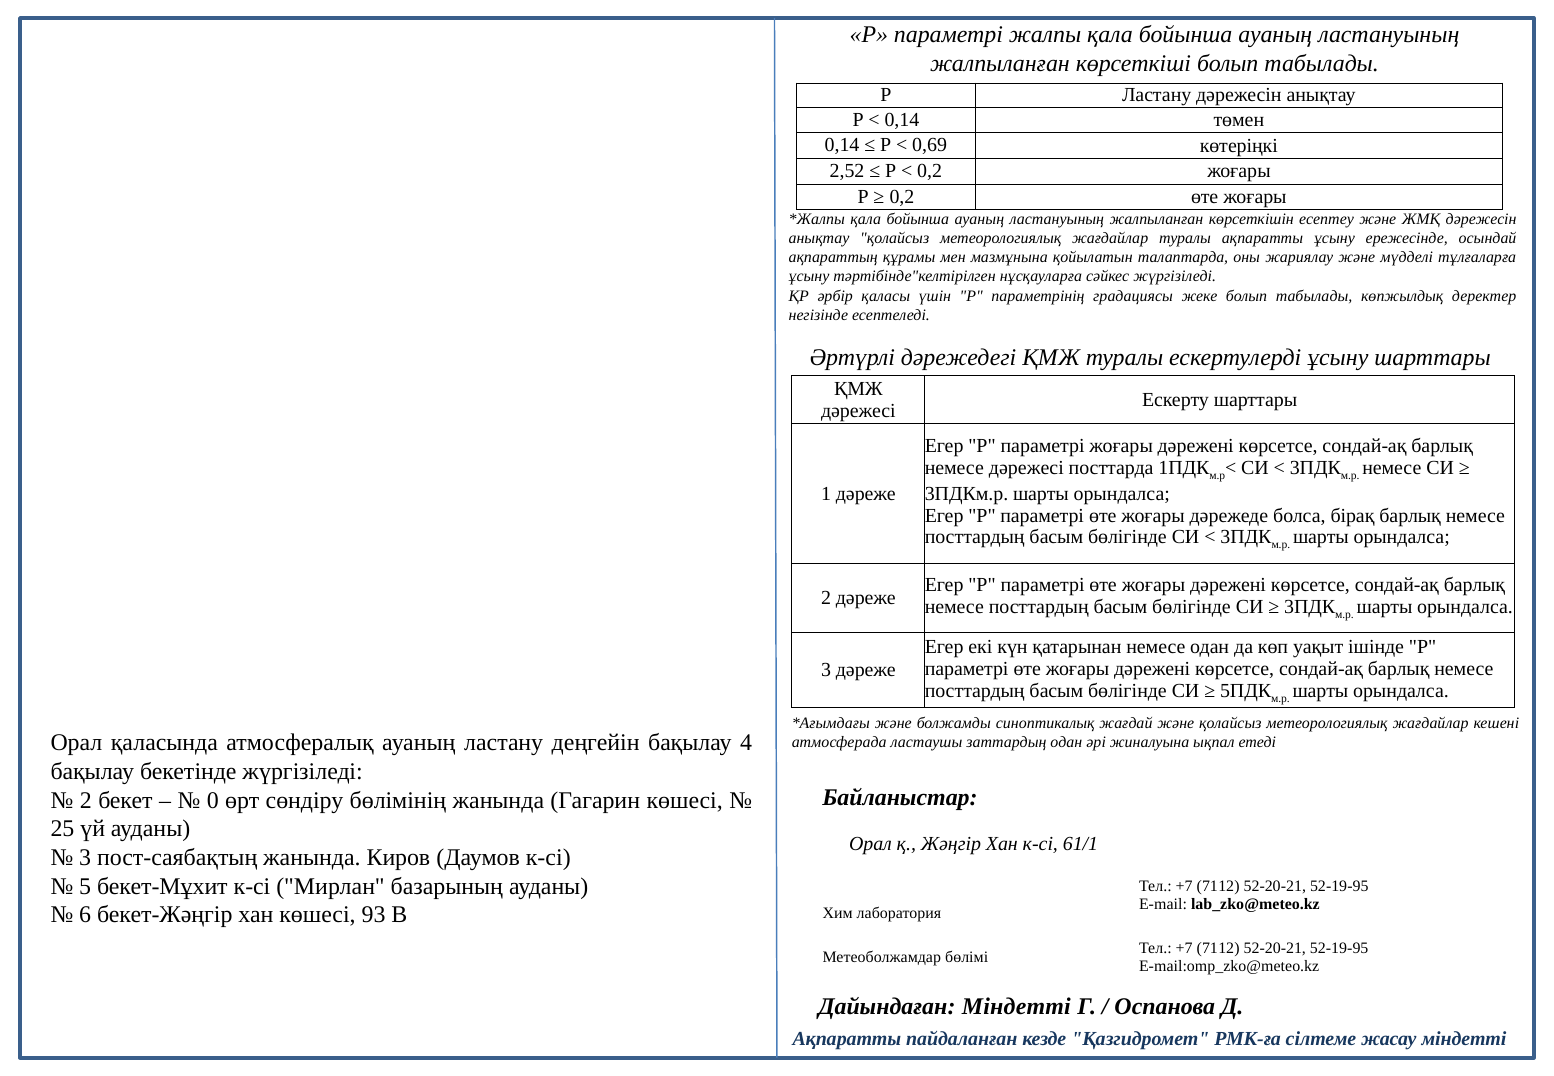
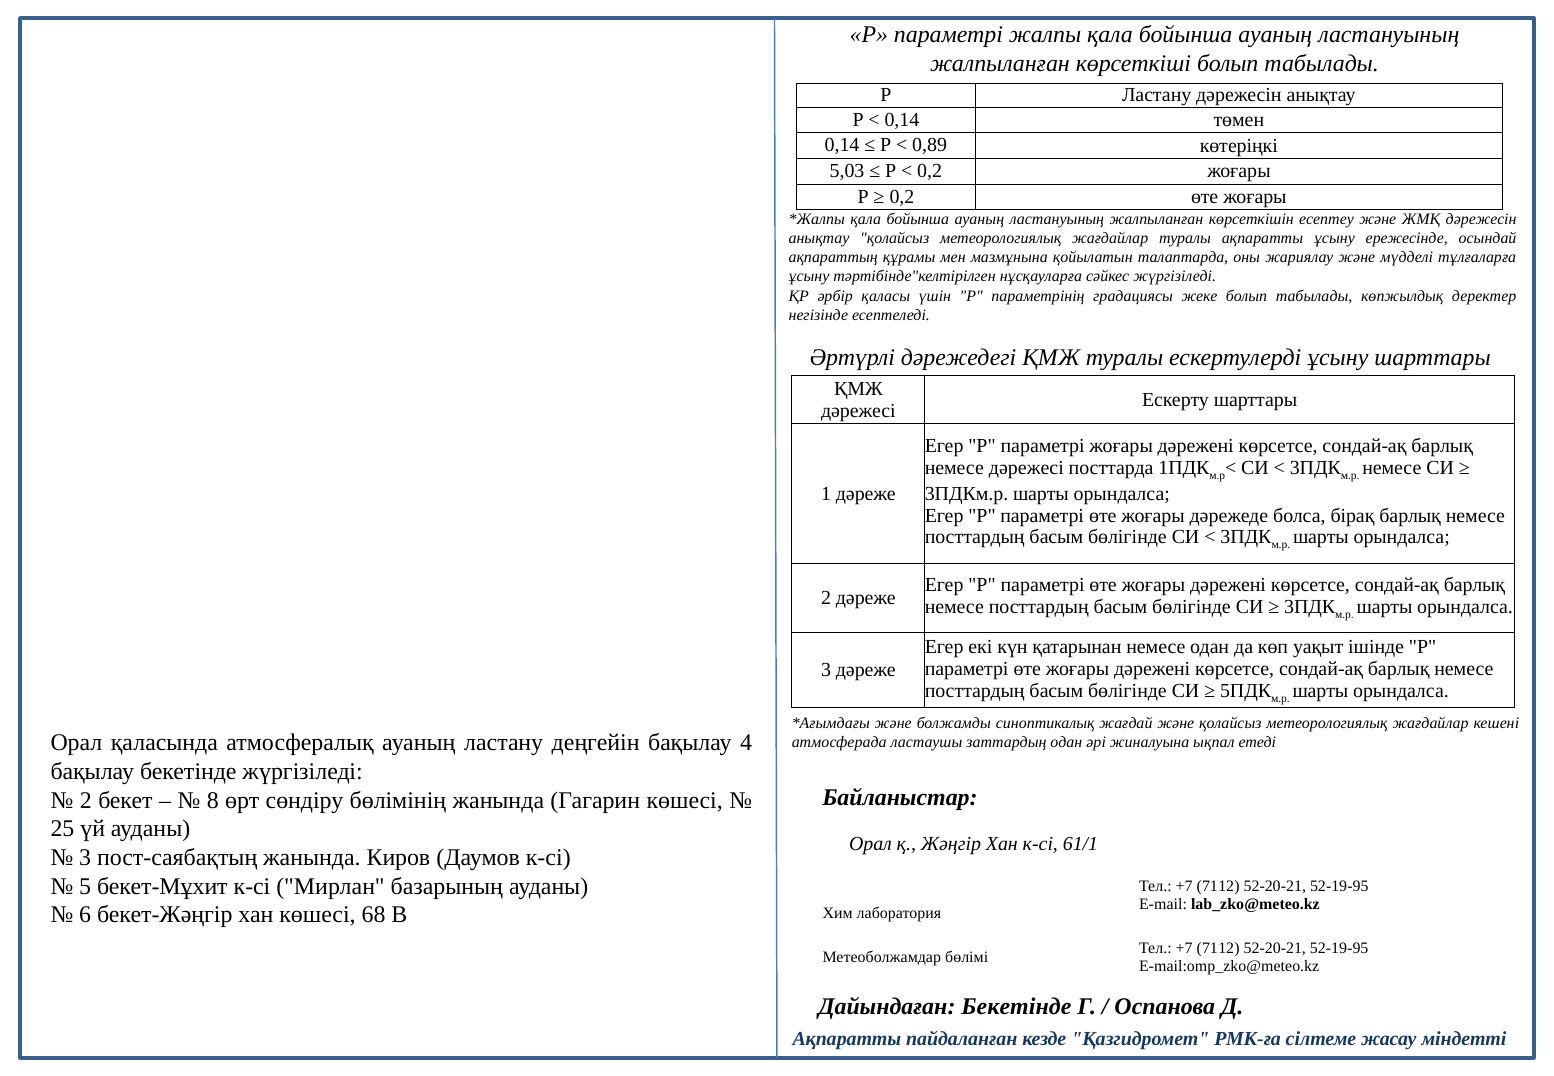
0,69: 0,69 -> 0,89
2,52: 2,52 -> 5,03
0: 0 -> 8
93: 93 -> 68
Дайындаған Міндетті: Міндетті -> Бекетінде
